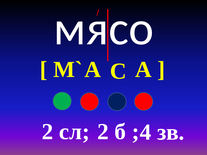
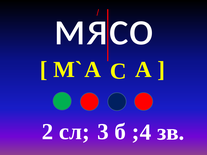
сл 2: 2 -> 3
